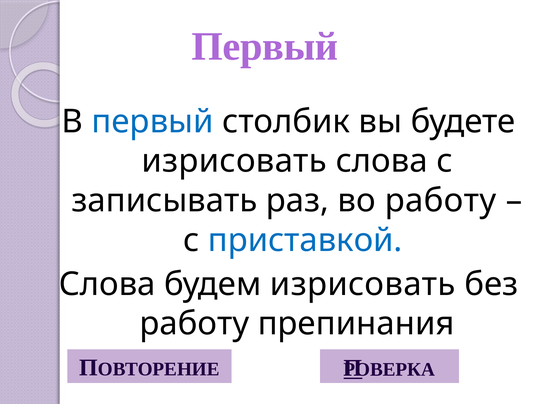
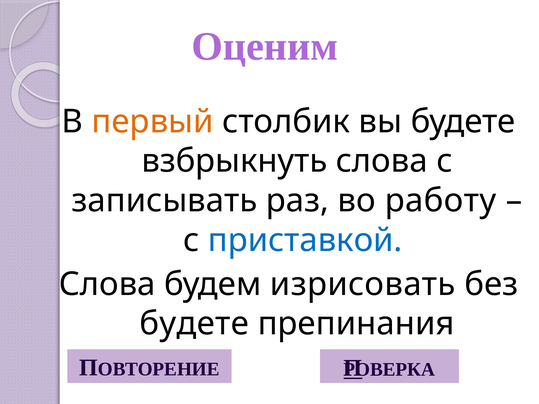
Первый at (265, 47): Первый -> Оценим
первый at (153, 122) colour: blue -> orange
изрисовать at (234, 161): изрисовать -> взбрыкнуть
работу at (194, 324): работу -> будете
